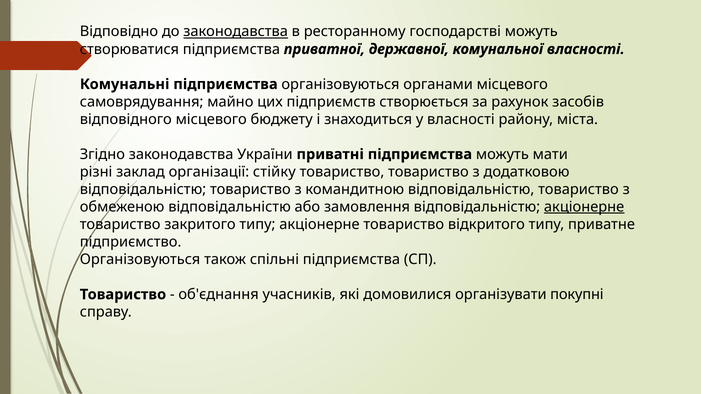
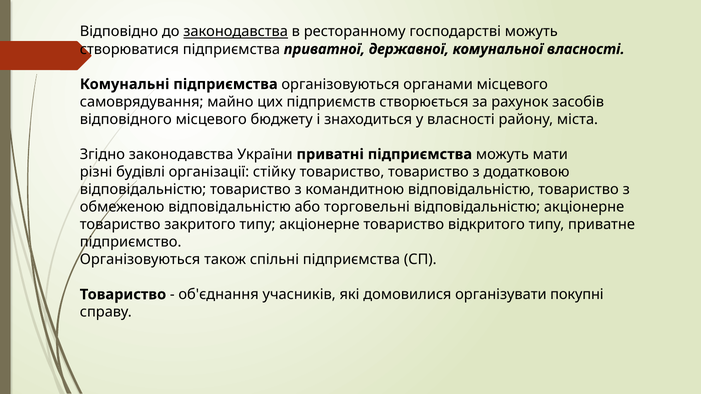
заклад: заклад -> будівлі
замовлення: замовлення -> торговельні
акціонерне at (584, 207) underline: present -> none
